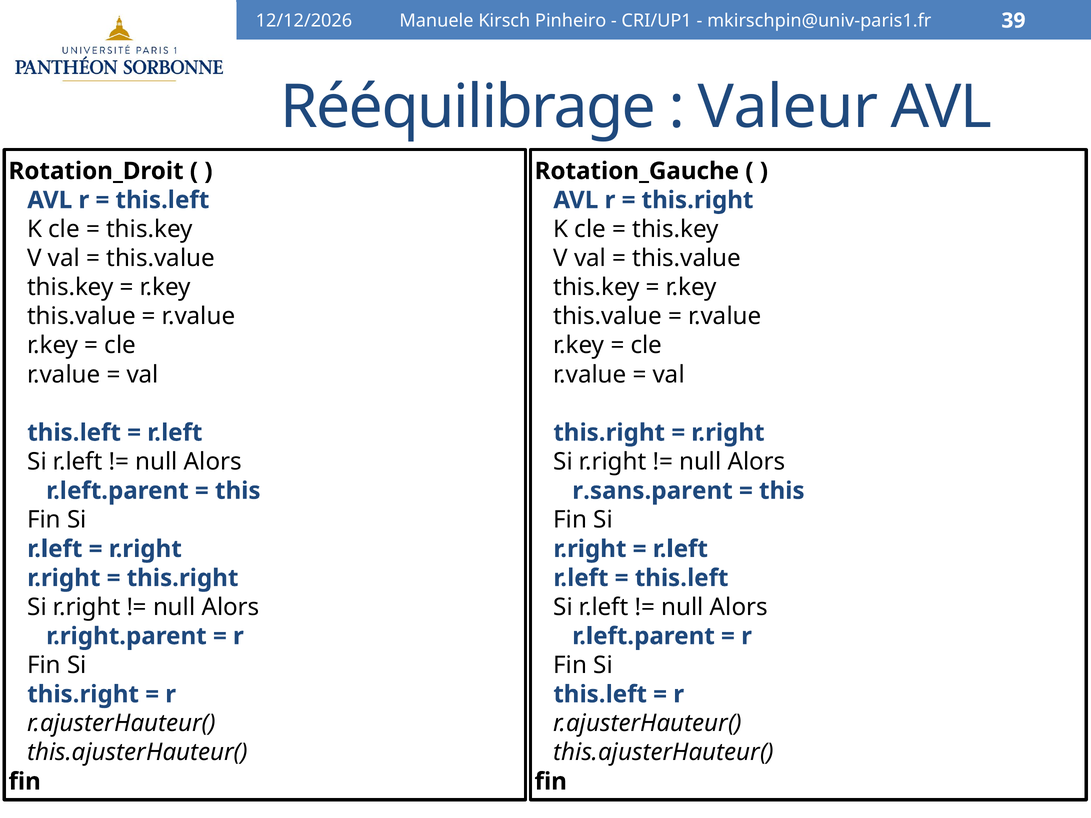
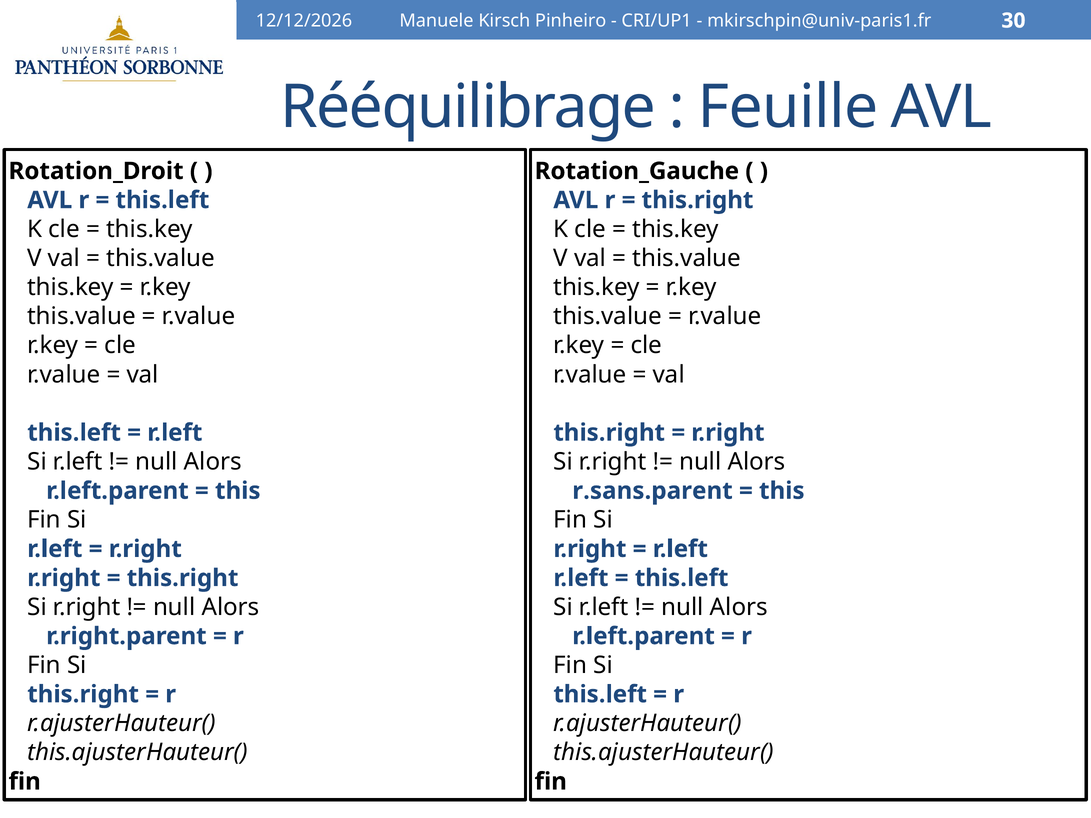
39: 39 -> 30
Valeur: Valeur -> Feuille
